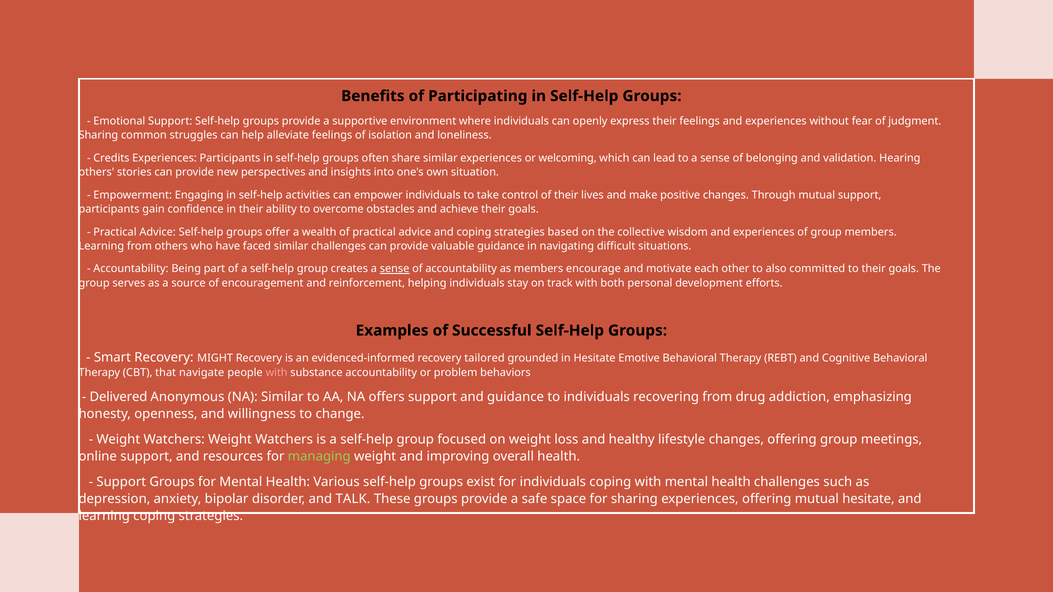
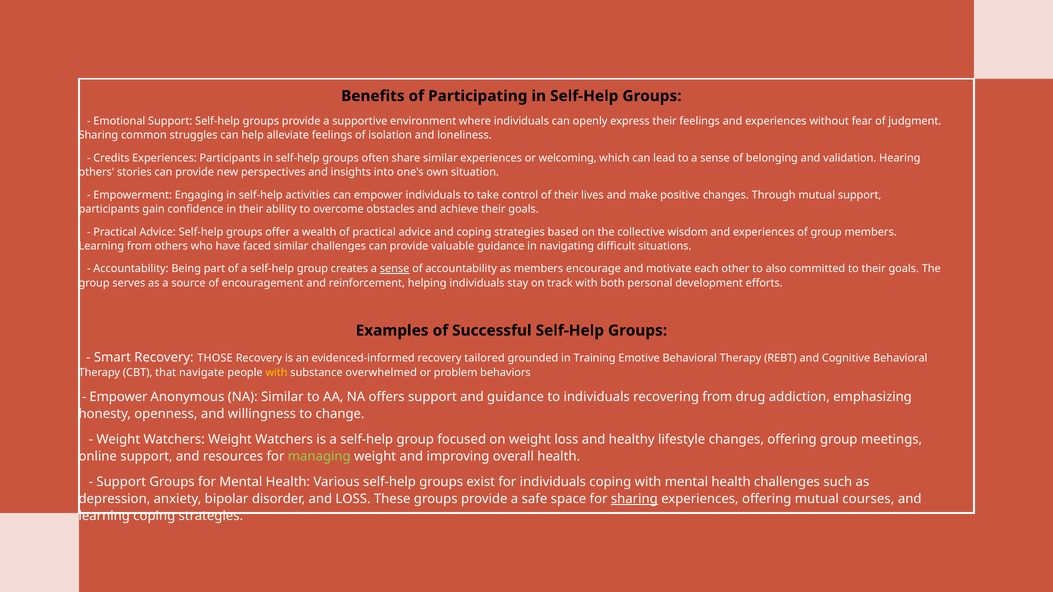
MIGHT: MIGHT -> THOSE
in Hesitate: Hesitate -> Training
with at (277, 373) colour: pink -> yellow
substance accountability: accountability -> overwhelmed
Delivered at (118, 397): Delivered -> Empower
and TALK: TALK -> LOSS
sharing at (634, 499) underline: none -> present
mutual hesitate: hesitate -> courses
